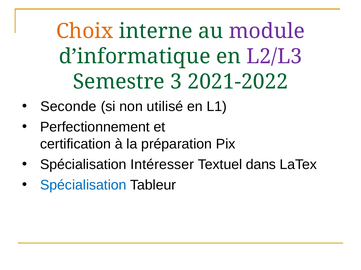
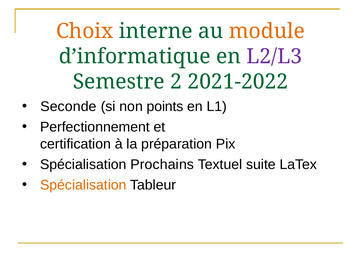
module colour: purple -> orange
3: 3 -> 2
utilisé: utilisé -> points
Intéresser: Intéresser -> Prochains
dans: dans -> suite
Spécialisation at (83, 186) colour: blue -> orange
